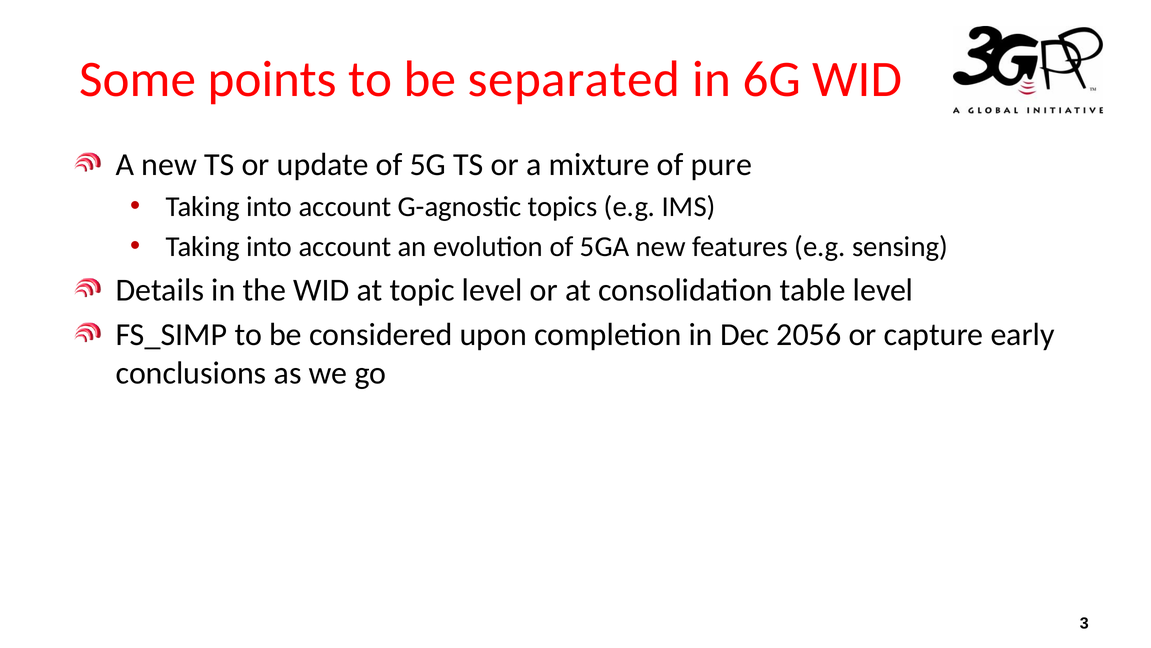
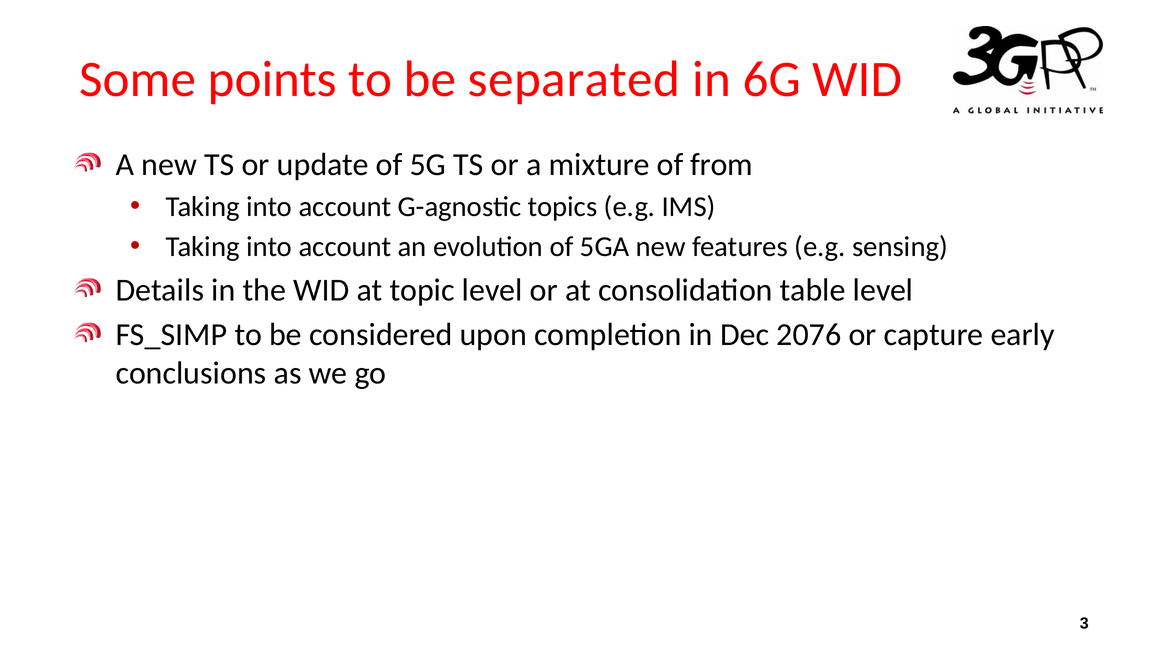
pure: pure -> from
2056: 2056 -> 2076
